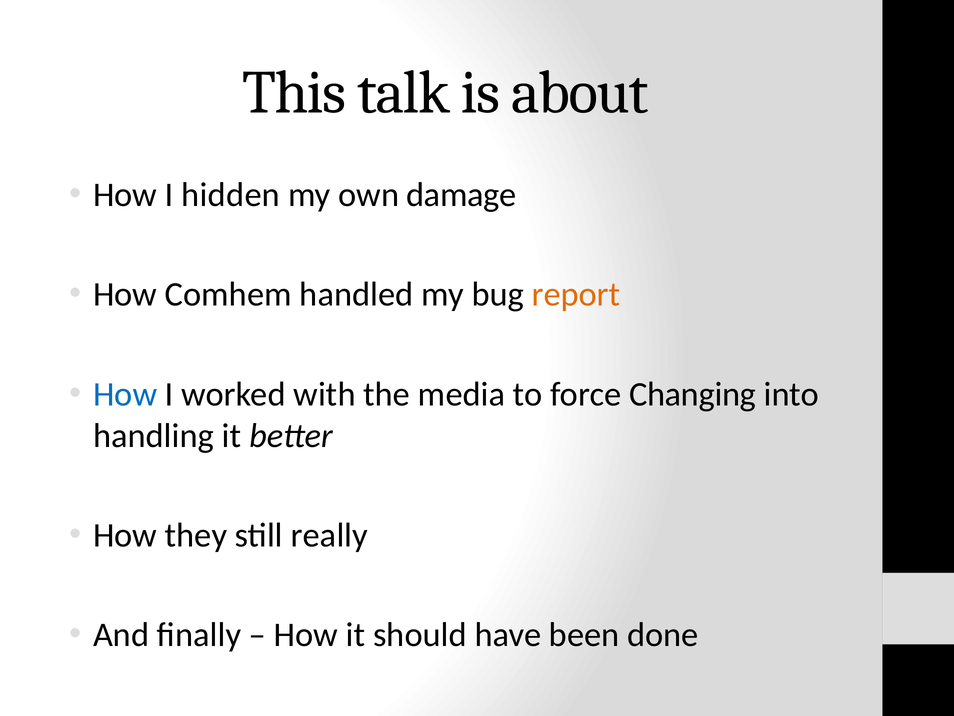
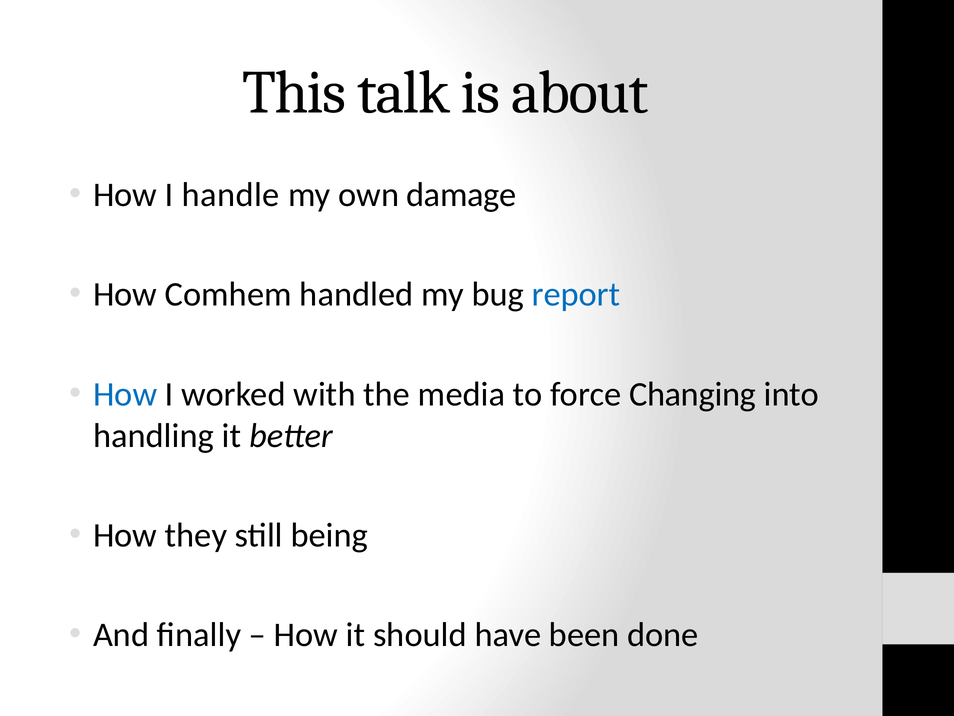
hidden: hidden -> handle
report colour: orange -> blue
really: really -> being
